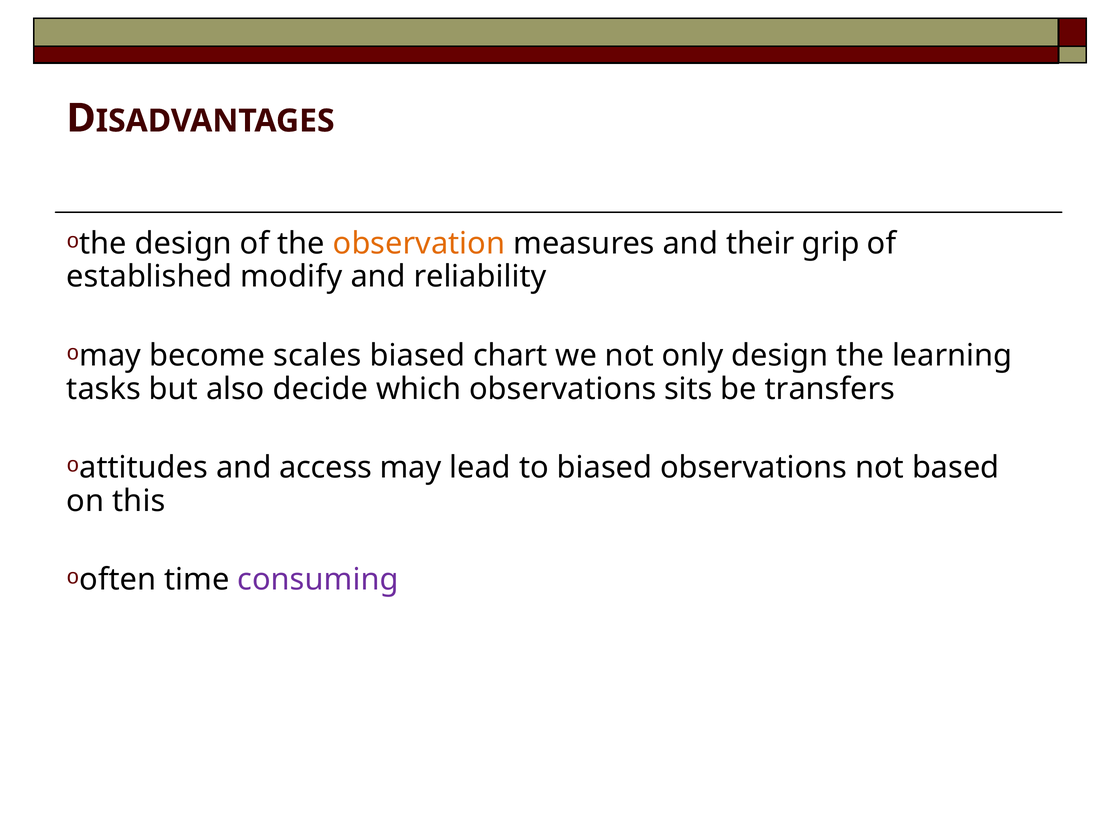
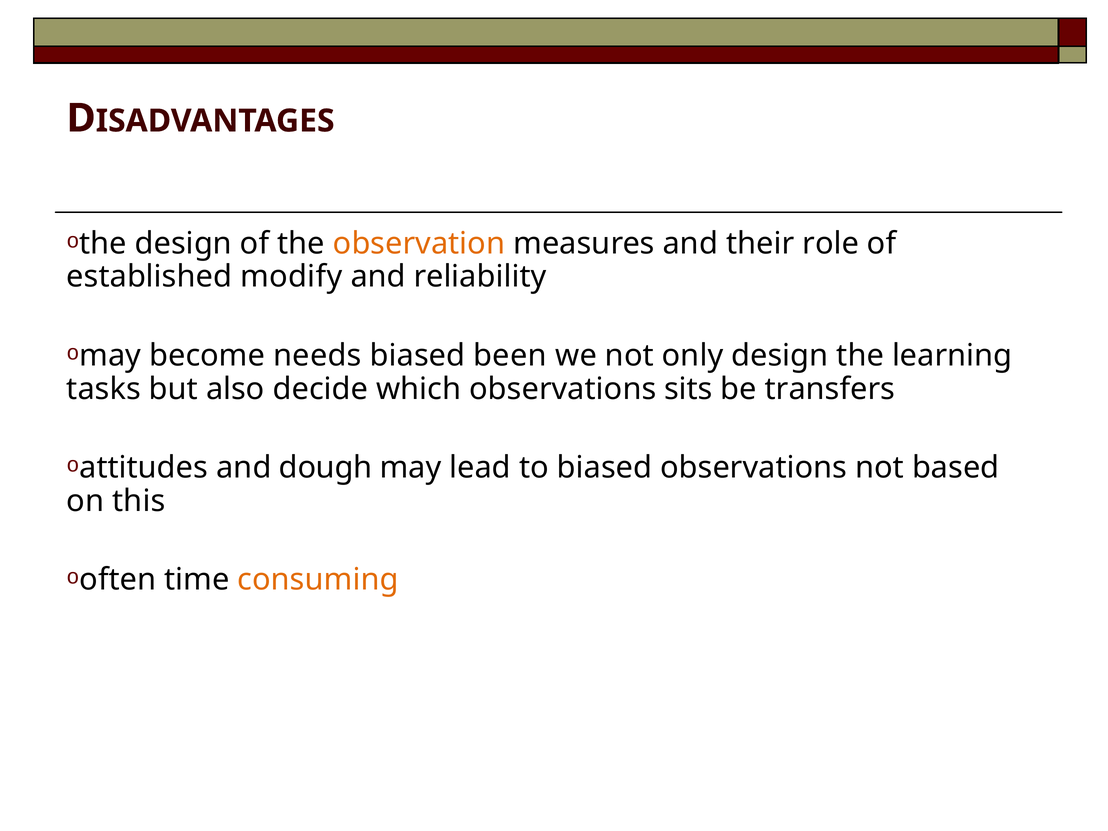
grip: grip -> role
scales: scales -> needs
chart: chart -> been
access: access -> dough
consuming colour: purple -> orange
